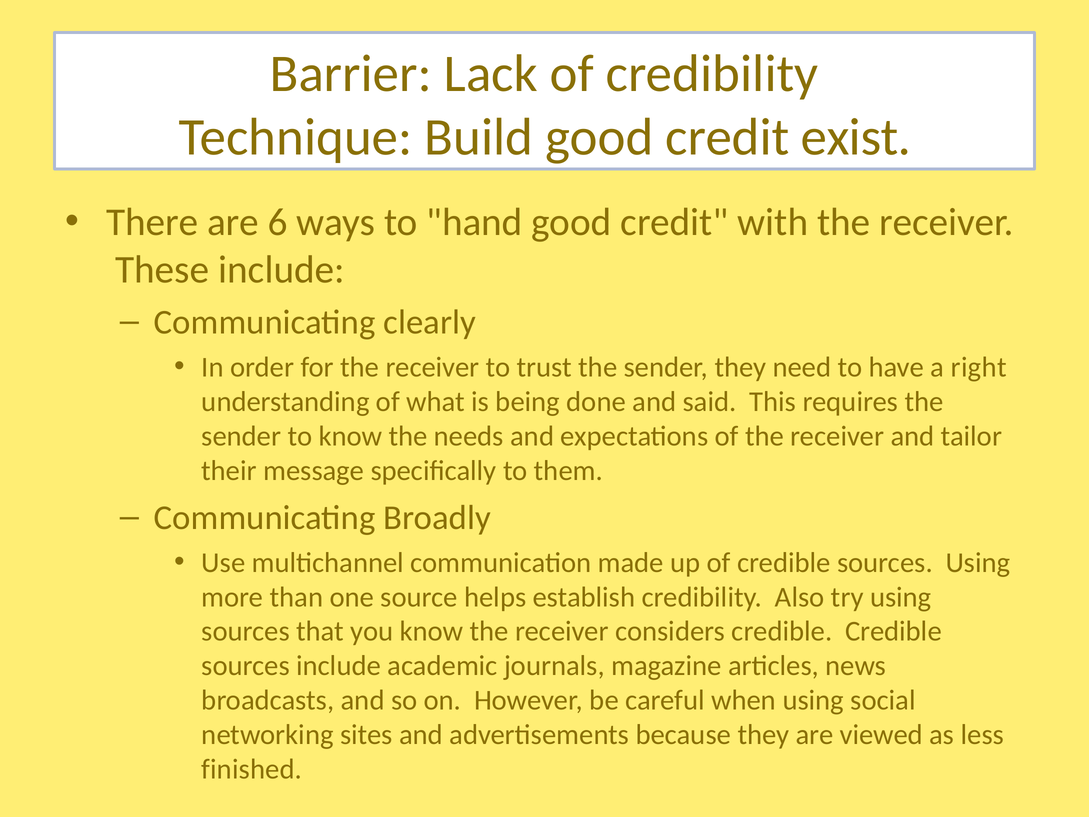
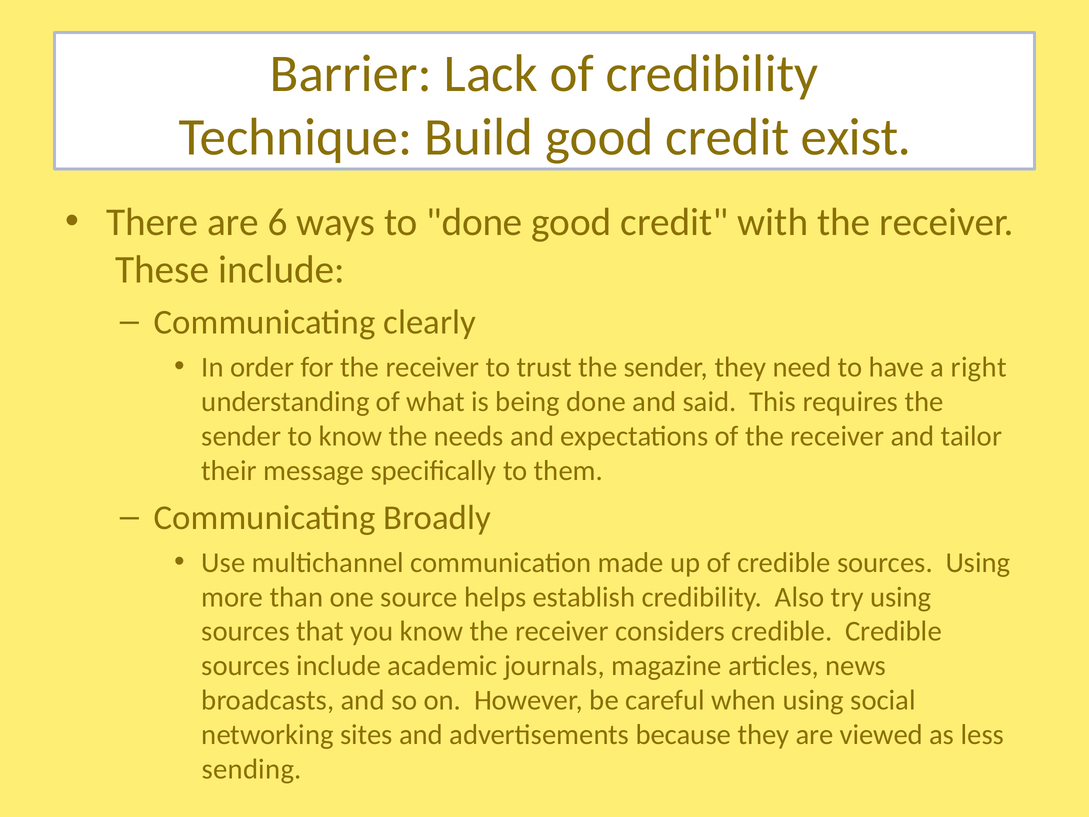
to hand: hand -> done
finished: finished -> sending
